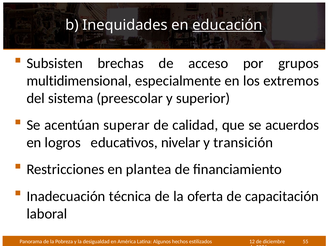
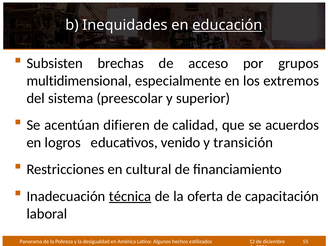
superar: superar -> difieren
nivelar: nivelar -> venido
plantea: plantea -> cultural
técnica underline: none -> present
